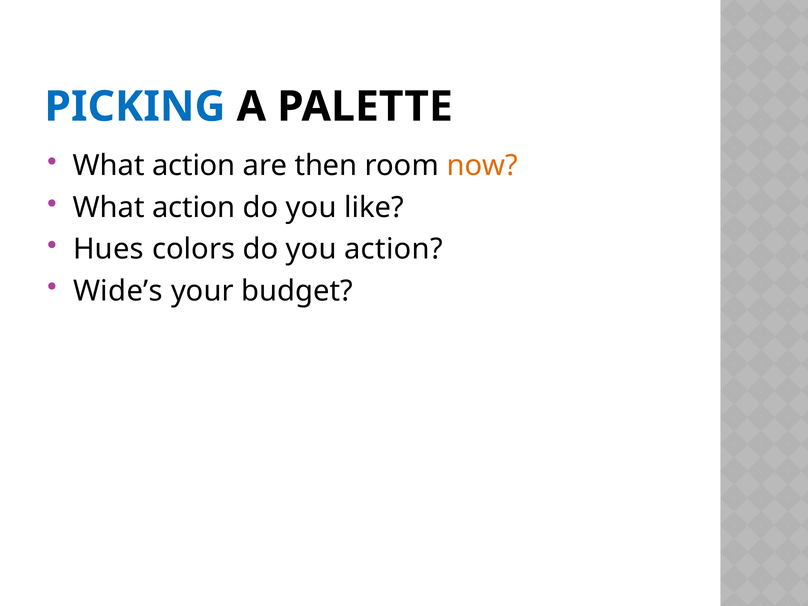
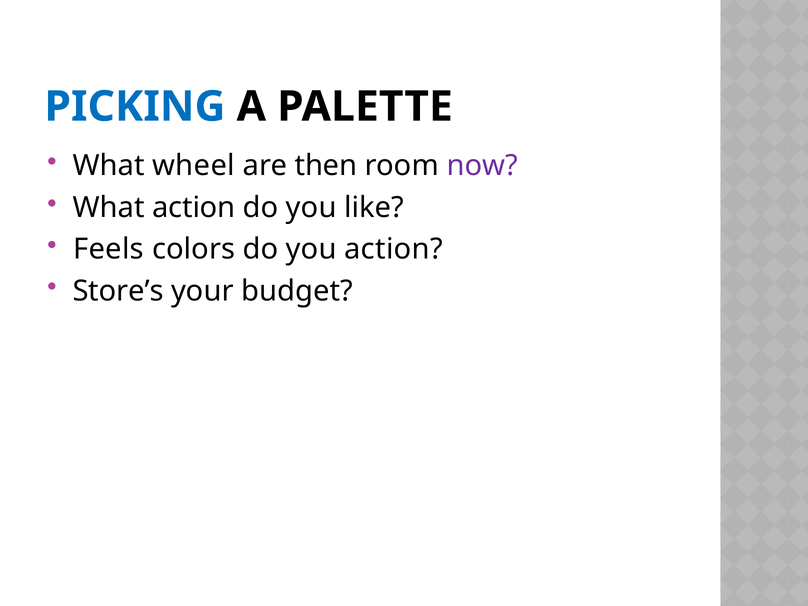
action at (194, 166): action -> wheel
now colour: orange -> purple
Hues: Hues -> Feels
Wide’s: Wide’s -> Store’s
